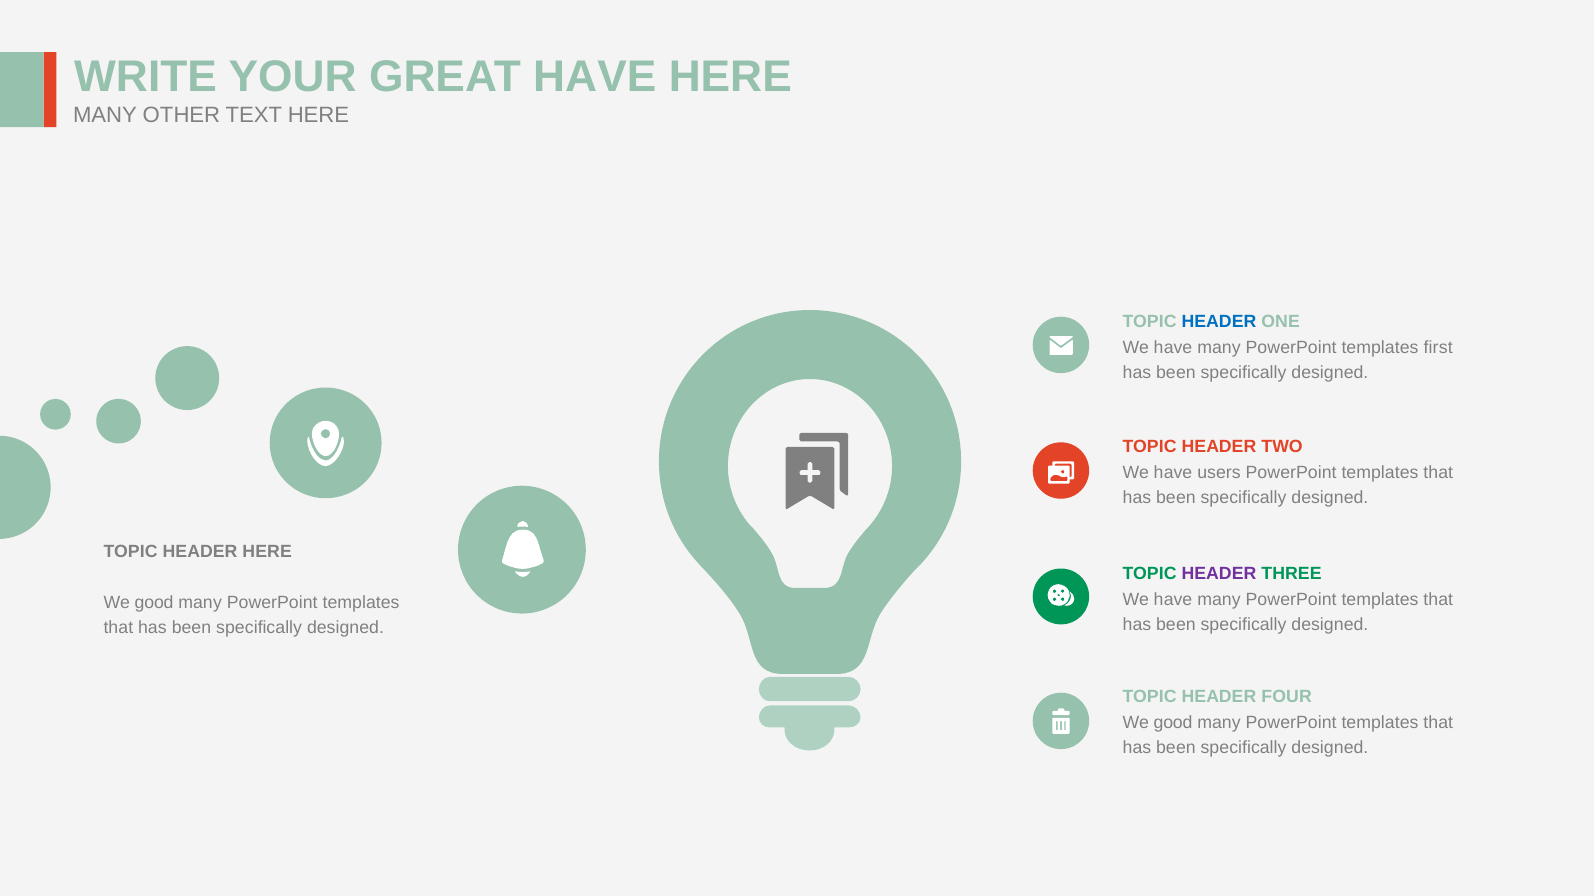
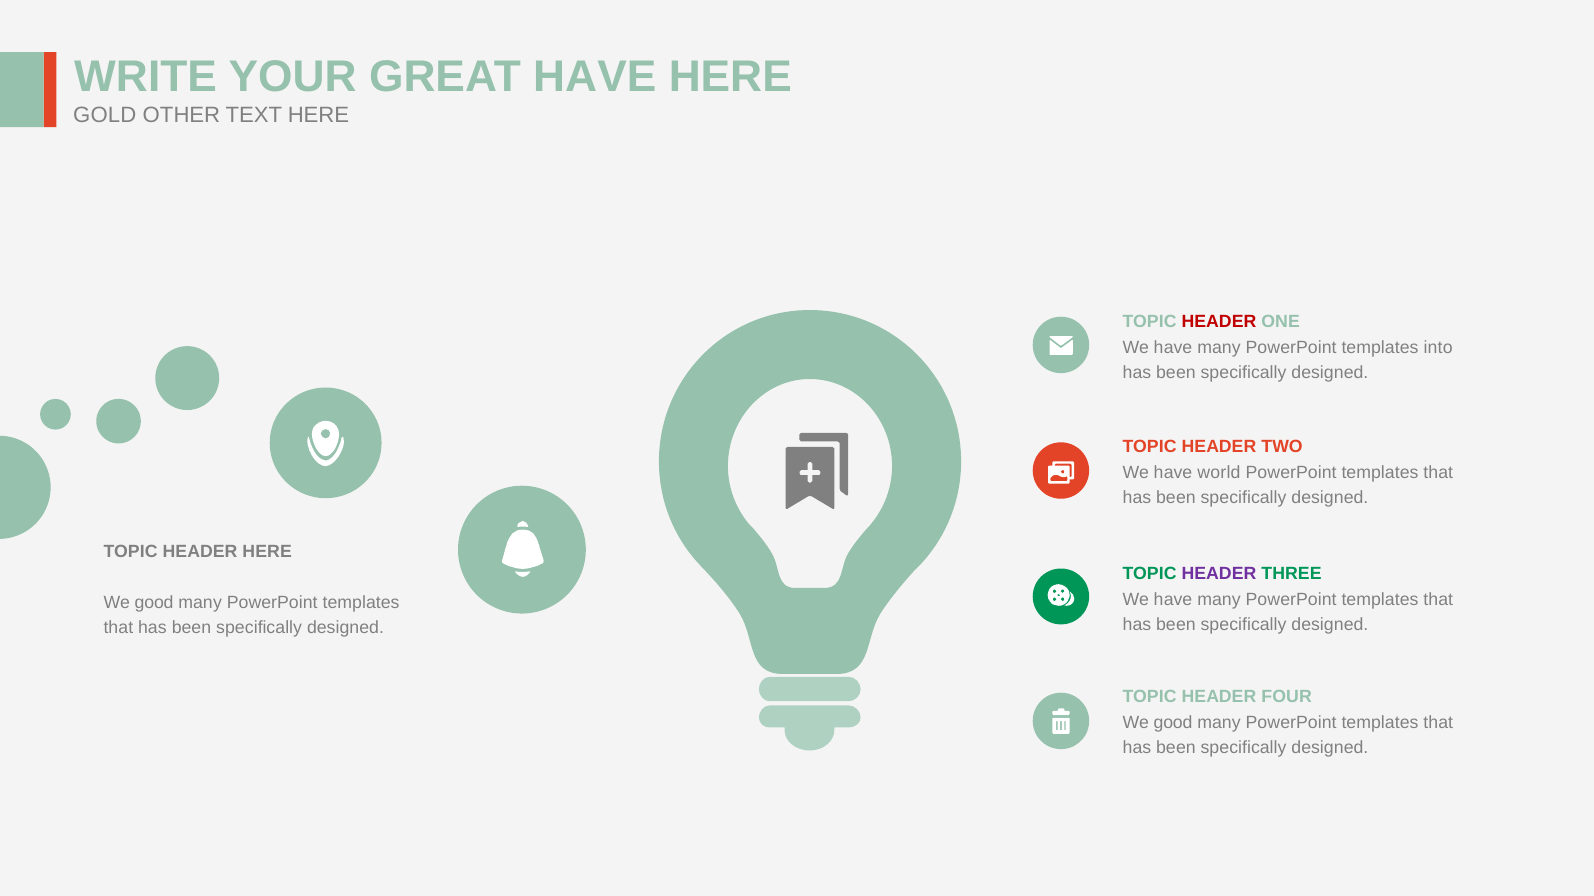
MANY at (105, 115): MANY -> GOLD
HEADER at (1219, 322) colour: blue -> red
first: first -> into
users: users -> world
